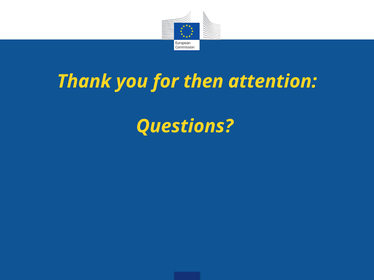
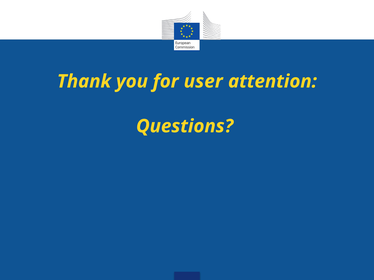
then: then -> user
